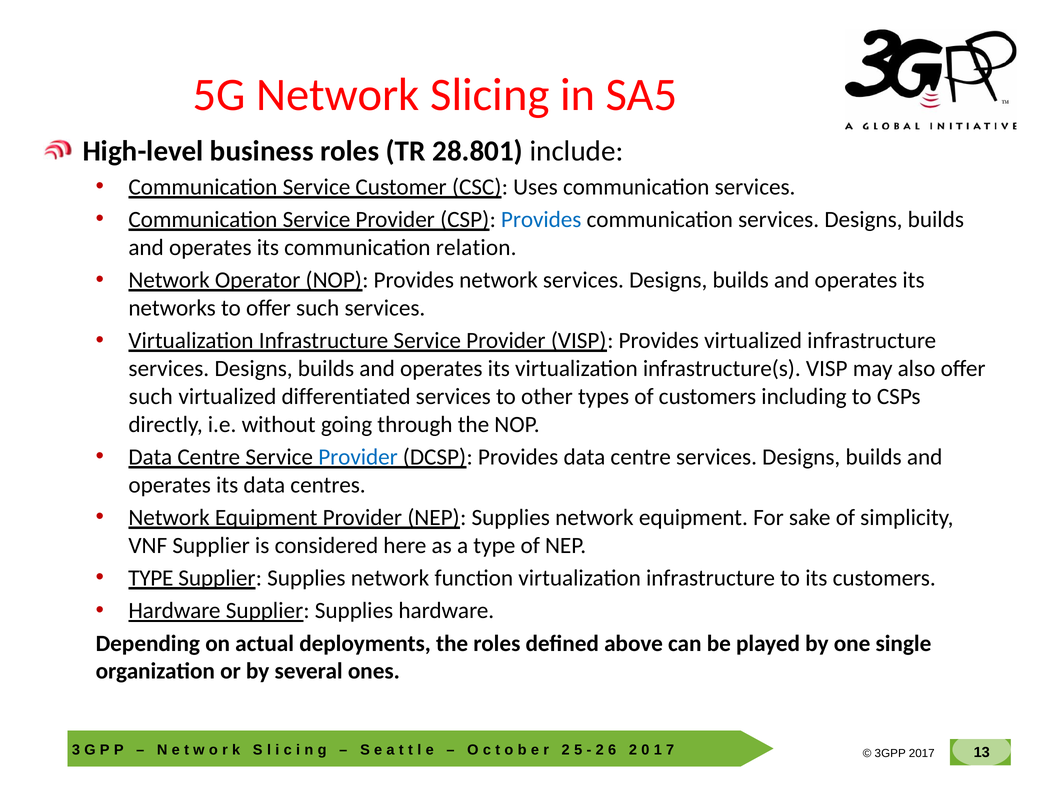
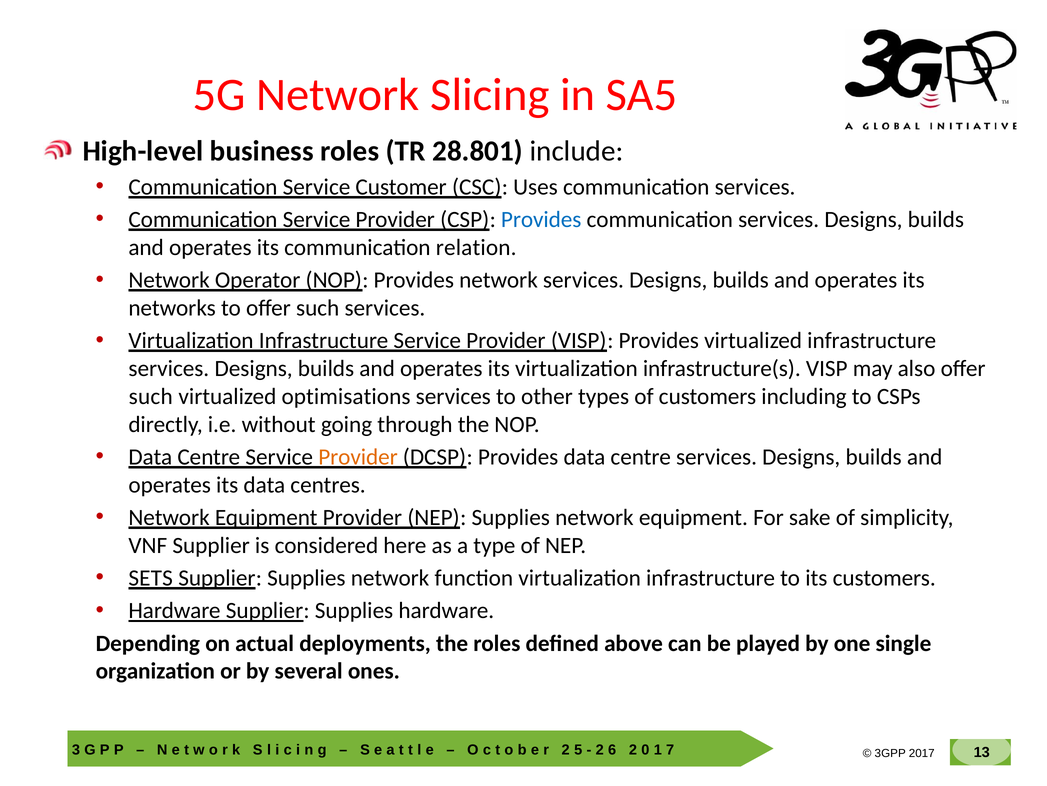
differentiated: differentiated -> optimisations
Provider at (358, 457) colour: blue -> orange
TYPE at (151, 578): TYPE -> SETS
